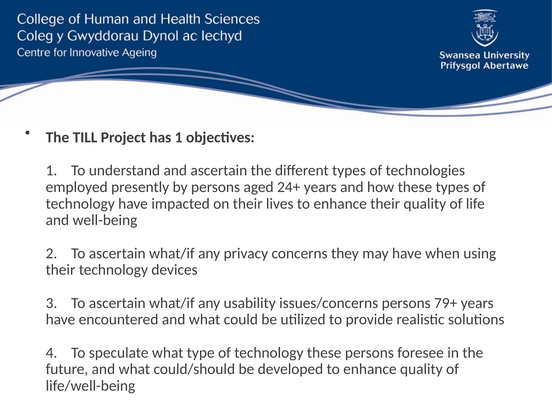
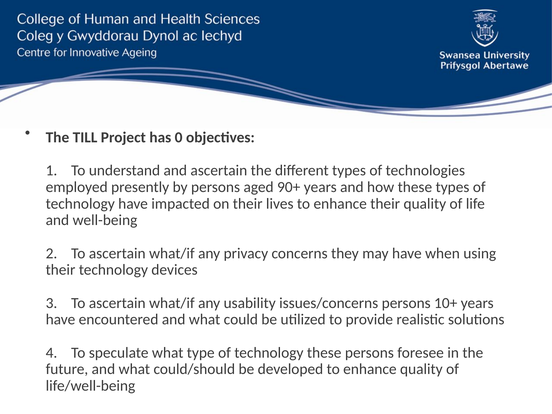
has 1: 1 -> 0
24+: 24+ -> 90+
79+: 79+ -> 10+
